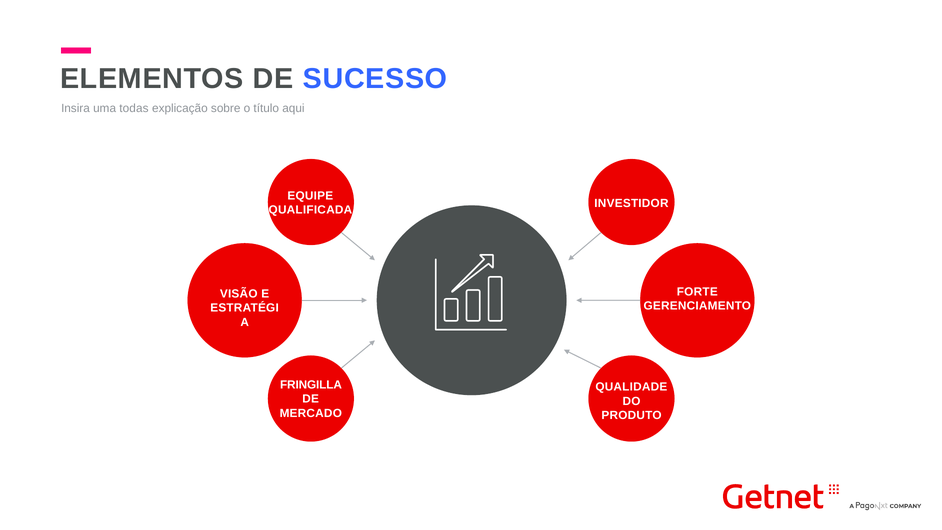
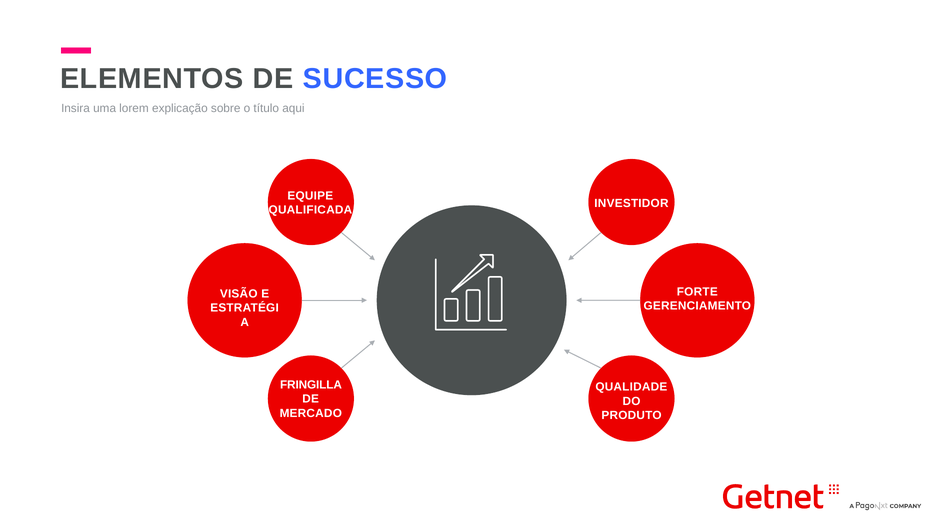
todas: todas -> lorem
